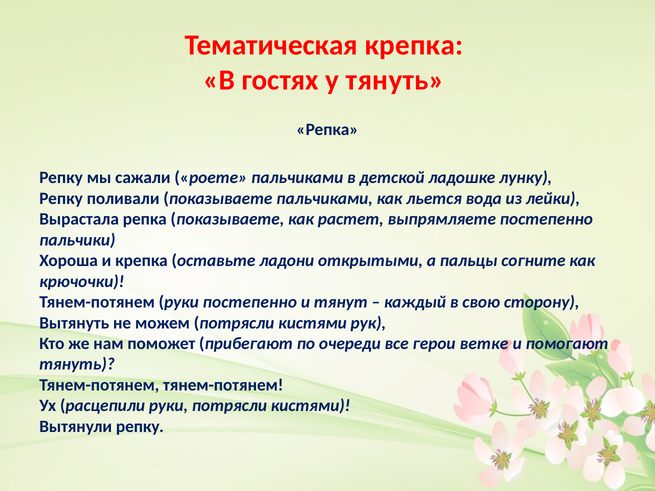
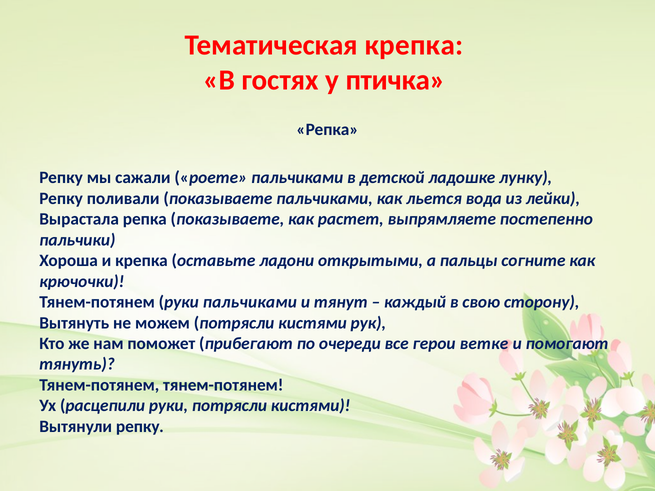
у тянуть: тянуть -> птичка
руки постепенно: постепенно -> пальчиками
